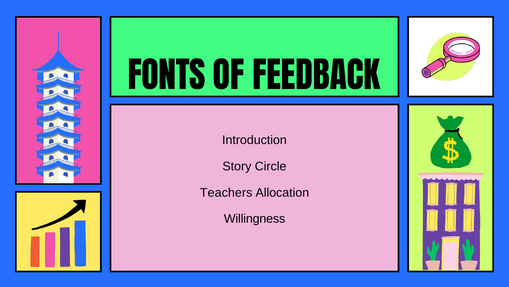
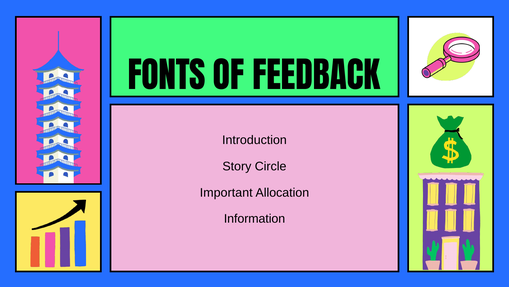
Teachers: Teachers -> Important
Willingness: Willingness -> Information
